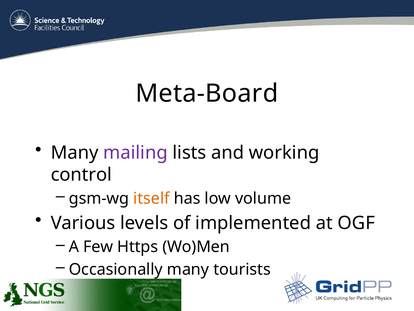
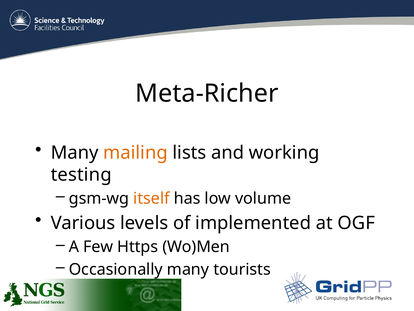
Meta-Board: Meta-Board -> Meta-Richer
mailing colour: purple -> orange
control: control -> testing
